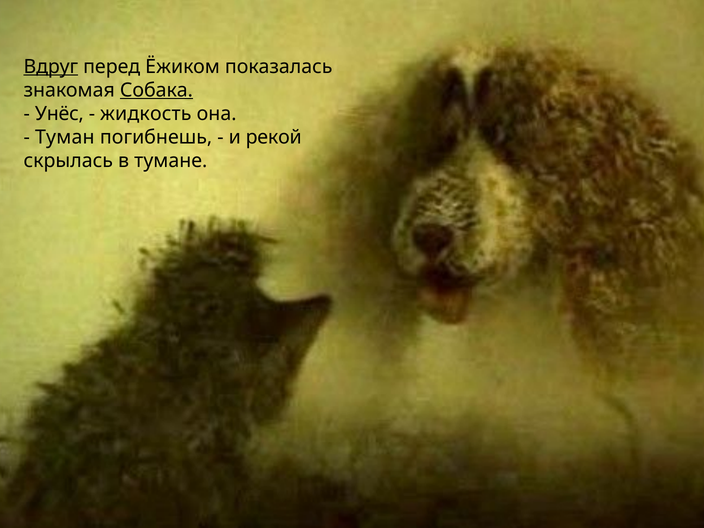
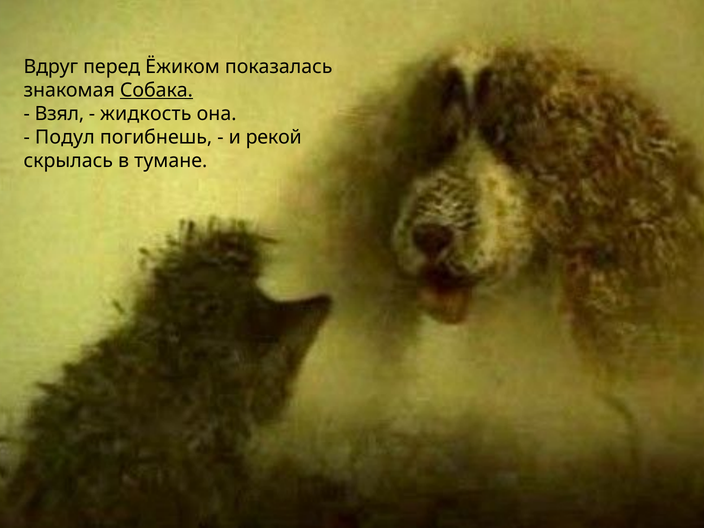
Вдруг underline: present -> none
Унёс: Унёс -> Взял
Туман: Туман -> Подул
